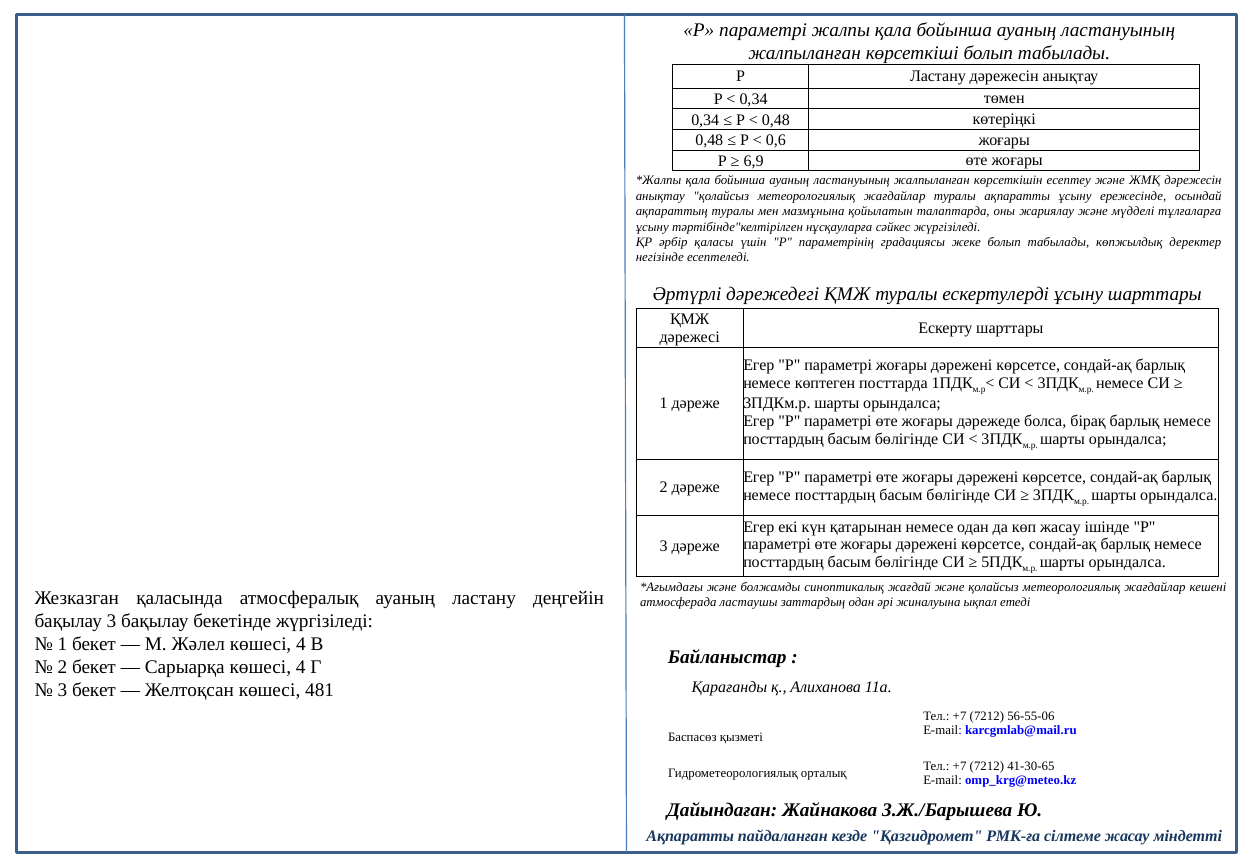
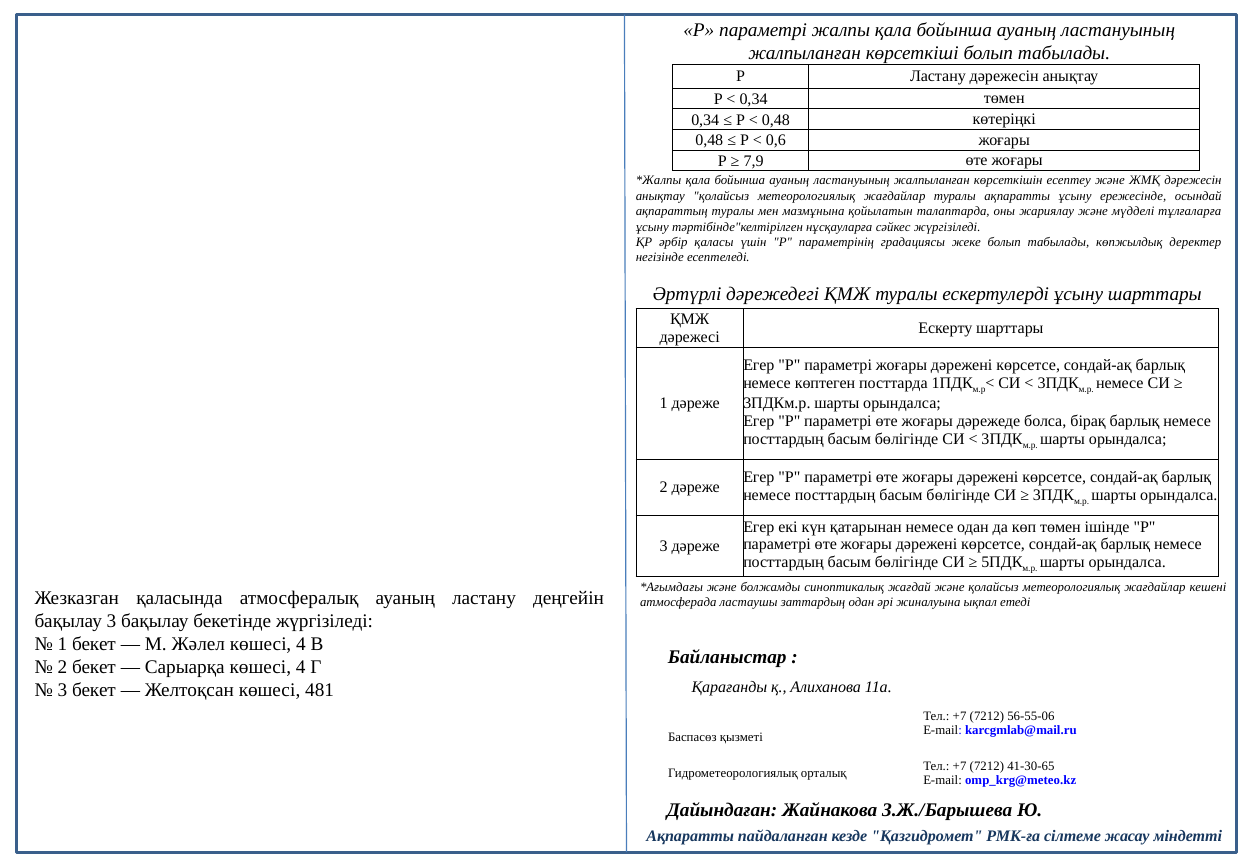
6,9: 6,9 -> 7,9
көп жасау: жасау -> төмен
